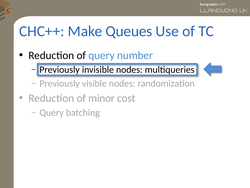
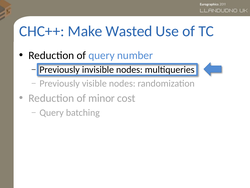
Queues: Queues -> Wasted
